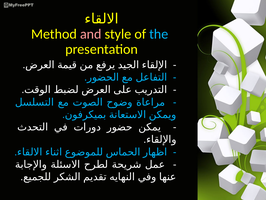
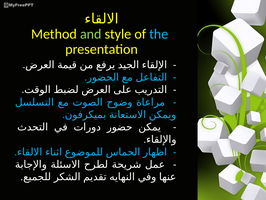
and colour: pink -> light green
